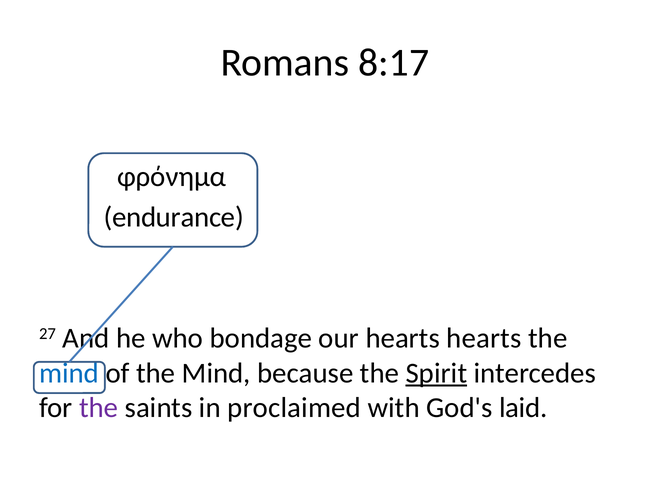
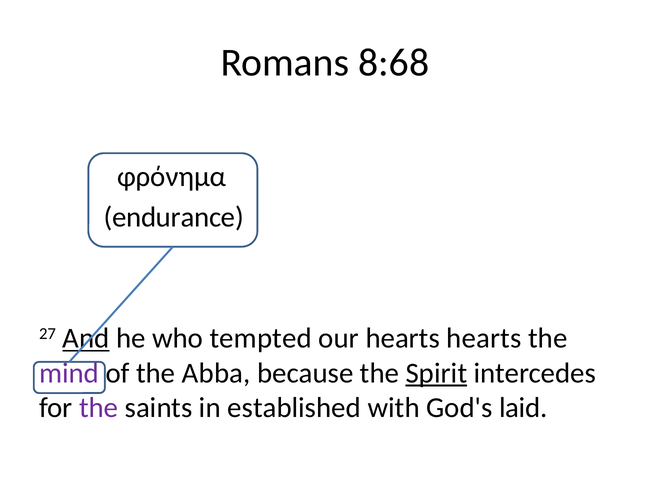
8:17: 8:17 -> 8:68
And underline: none -> present
bondage: bondage -> tempted
mind at (69, 374) colour: blue -> purple
of the Mind: Mind -> Abba
proclaimed: proclaimed -> established
